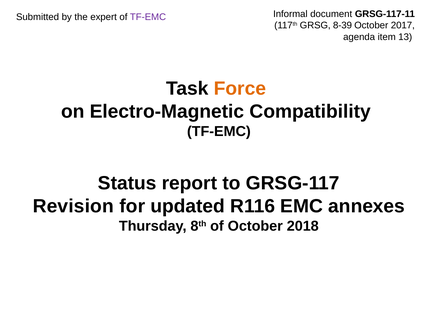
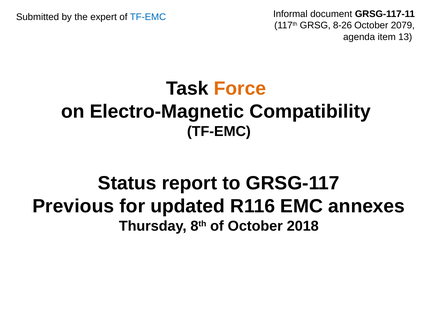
TF-EMC at (148, 17) colour: purple -> blue
8-39: 8-39 -> 8-26
2017: 2017 -> 2079
Revision: Revision -> Previous
